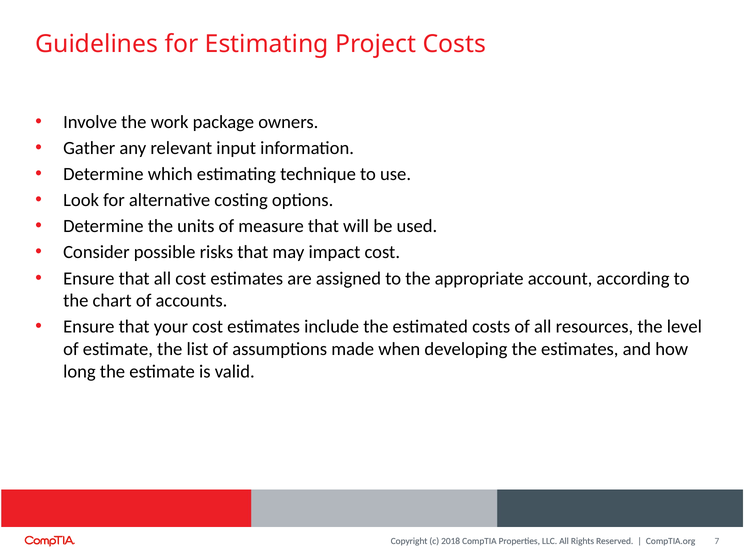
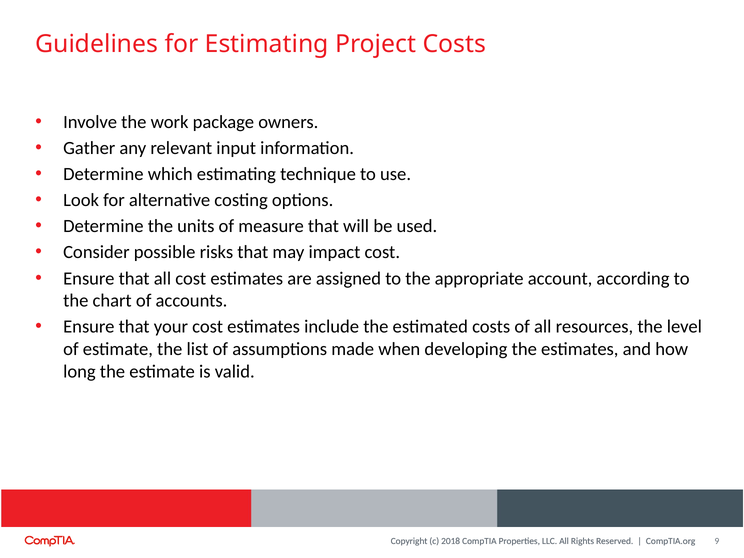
7: 7 -> 9
